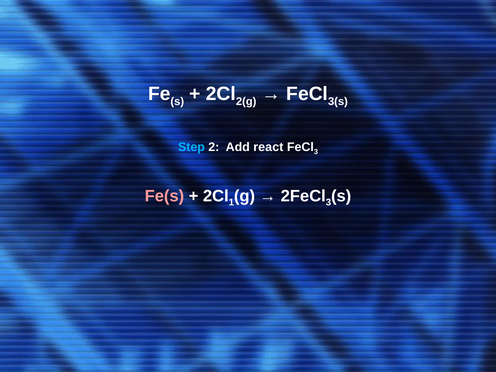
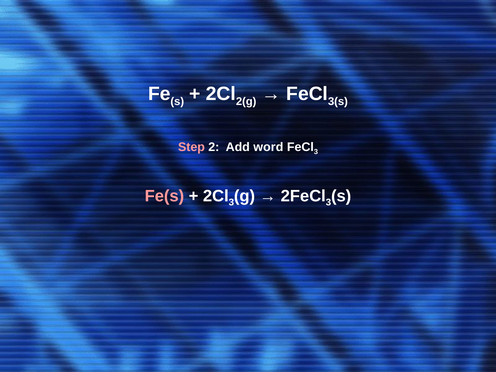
Step colour: light blue -> pink
react: react -> word
1 at (231, 202): 1 -> 3
